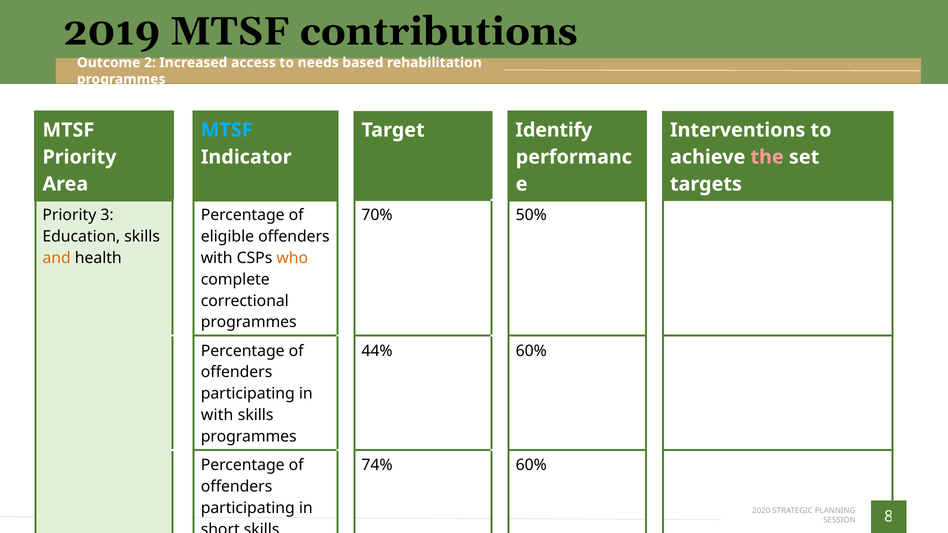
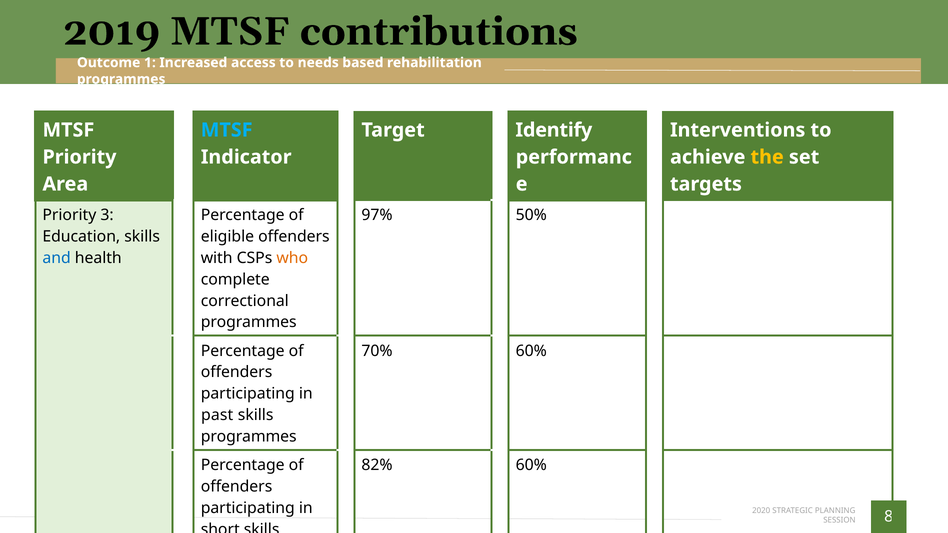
2: 2 -> 1
the colour: pink -> yellow
70%: 70% -> 97%
and colour: orange -> blue
44%: 44% -> 70%
with at (217, 415): with -> past
74%: 74% -> 82%
